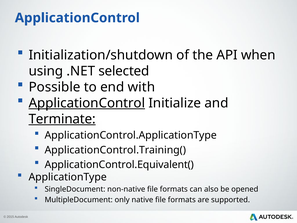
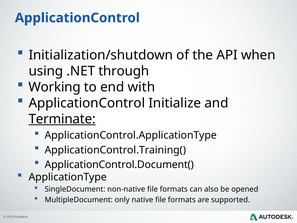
selected: selected -> through
Possible: Possible -> Working
ApplicationControl at (87, 103) underline: present -> none
ApplicationControl.Equivalent(: ApplicationControl.Equivalent( -> ApplicationControl.Document(
